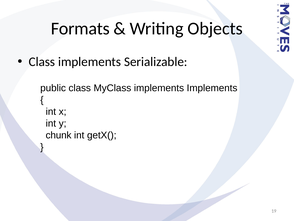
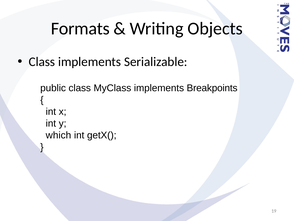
implements Implements: Implements -> Breakpoints
chunk: chunk -> which
